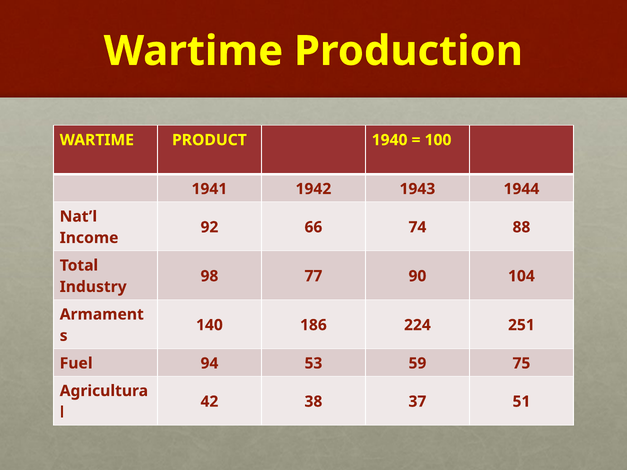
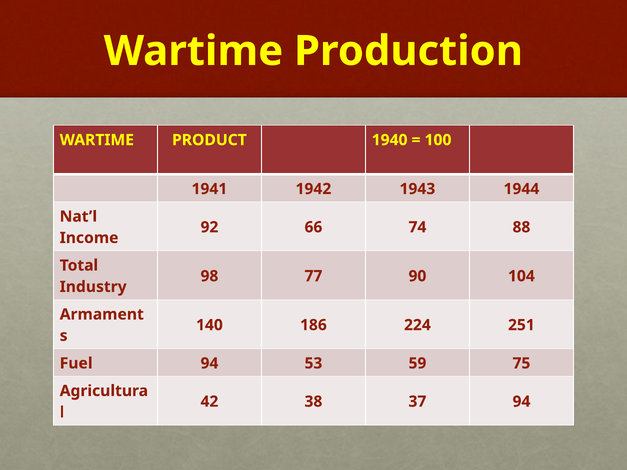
37 51: 51 -> 94
